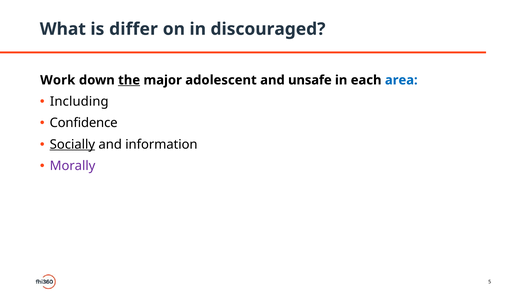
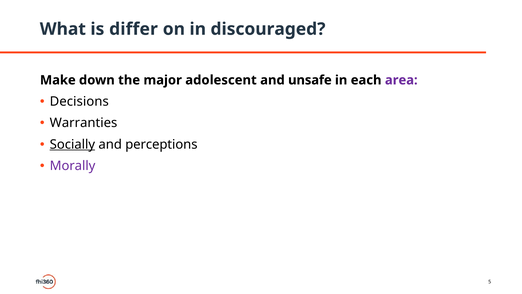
Work: Work -> Make
the underline: present -> none
area colour: blue -> purple
Including: Including -> Decisions
Confidence: Confidence -> Warranties
information: information -> perceptions
